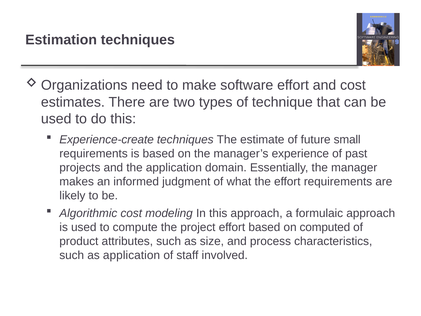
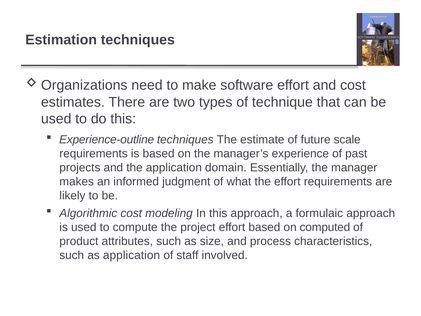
Experience-create: Experience-create -> Experience-outline
small: small -> scale
